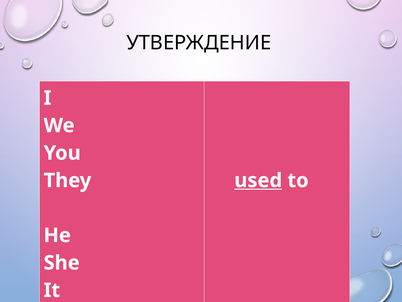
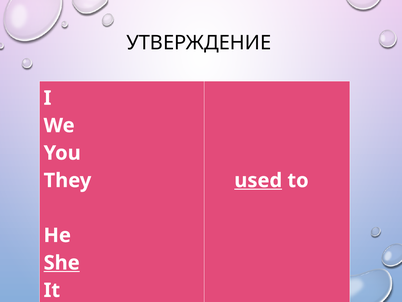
She underline: none -> present
